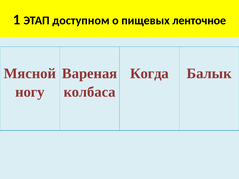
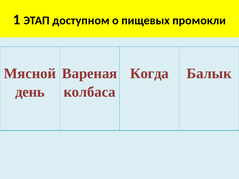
ленточное: ленточное -> промокли
ногу: ногу -> день
